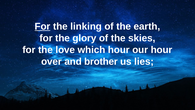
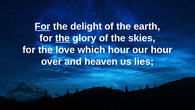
linking: linking -> delight
the at (63, 38) underline: none -> present
brother: brother -> heaven
